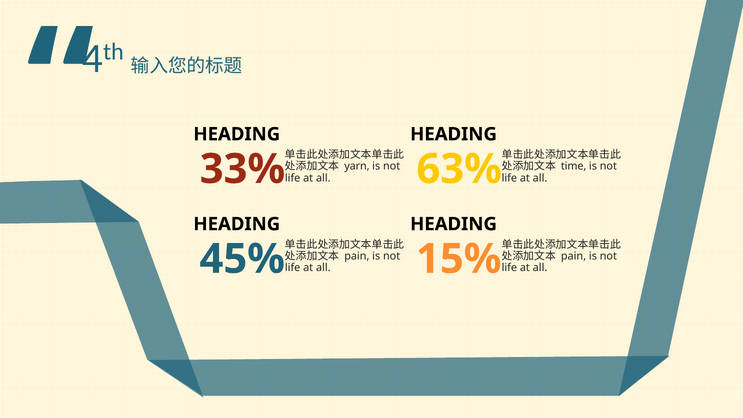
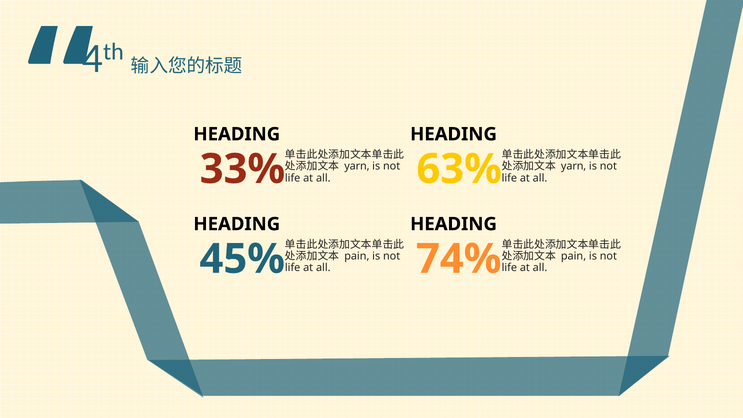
time at (574, 166): time -> yarn
15%: 15% -> 74%
